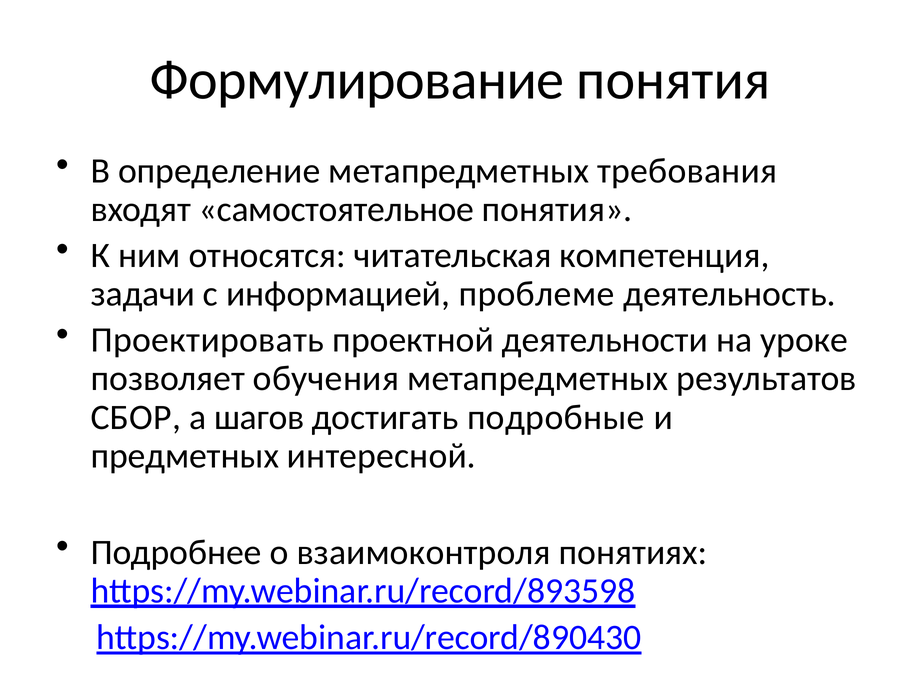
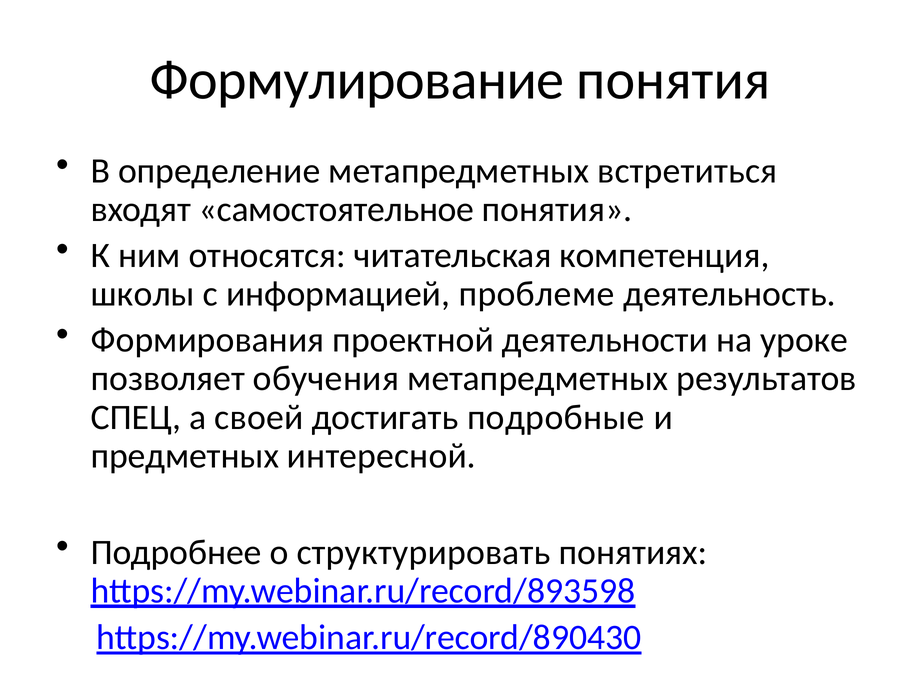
требования: требования -> встретиться
задачи: задачи -> школы
Проектировать: Проектировать -> Формирования
СБОР: СБОР -> СПЕЦ
шагов: шагов -> своей
взаимоконтроля: взаимоконтроля -> структурировать
